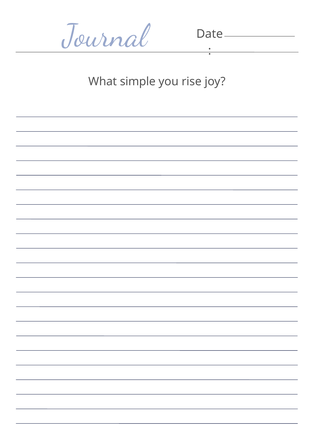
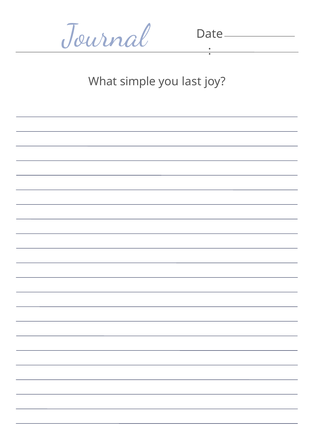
rise: rise -> last
